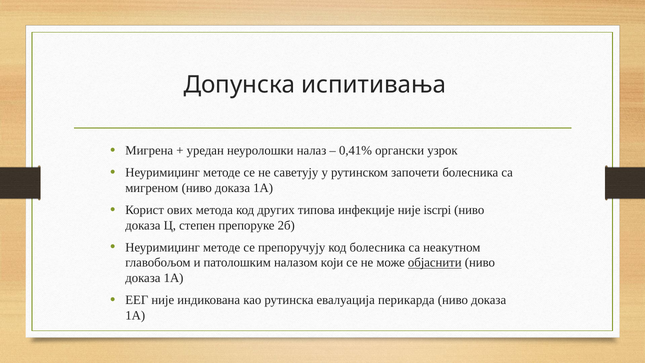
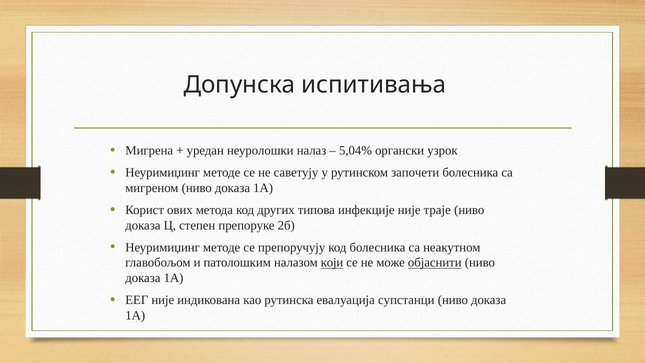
0,41%: 0,41% -> 5,04%
iscrpi: iscrpi -> траје
који underline: none -> present
перикарда: перикарда -> супстанци
